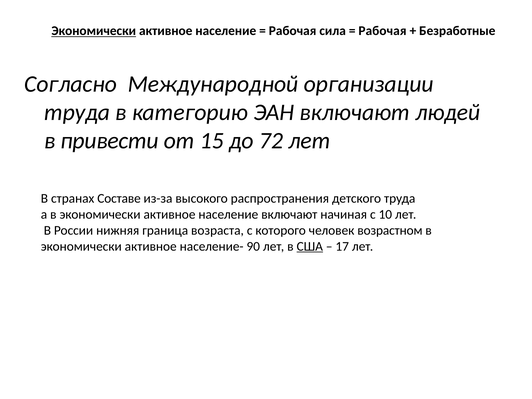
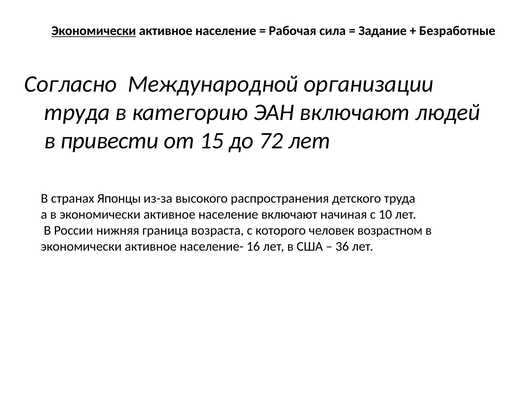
Рабочая at (382, 31): Рабочая -> Задание
Составе: Составе -> Японцы
90: 90 -> 16
США underline: present -> none
17: 17 -> 36
